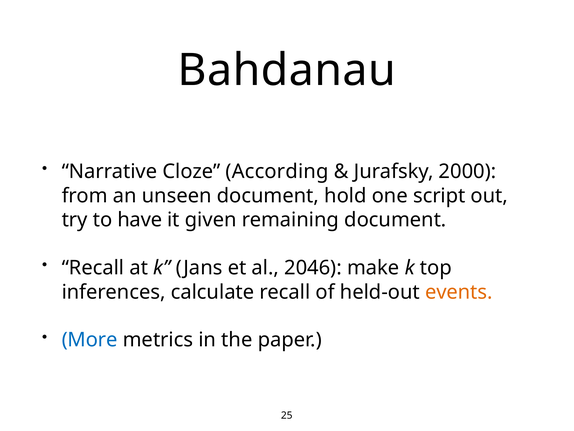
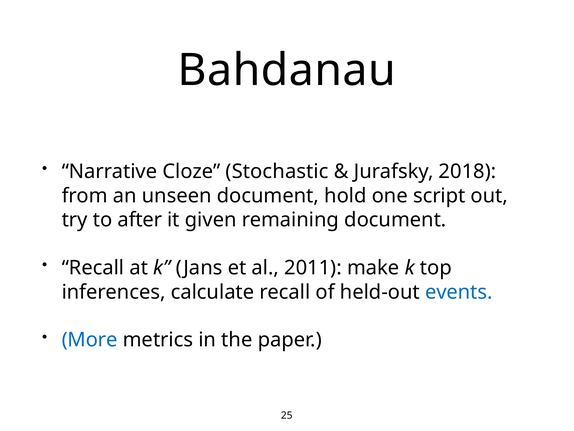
According: According -> Stochastic
2000: 2000 -> 2018
have: have -> after
2046: 2046 -> 2011
events colour: orange -> blue
